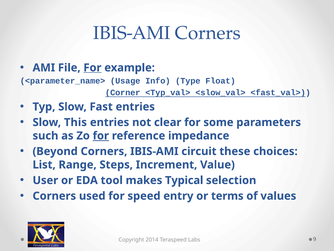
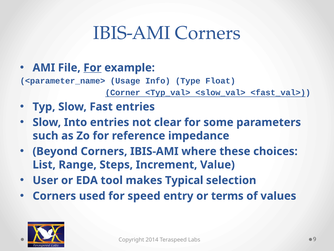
This: This -> Into
for at (101, 135) underline: present -> none
circuit: circuit -> where
